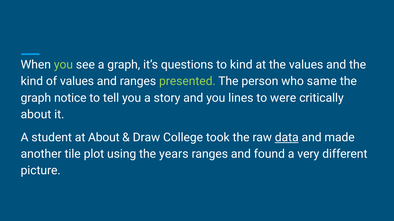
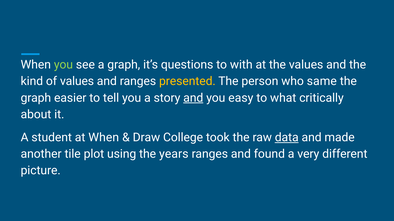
to kind: kind -> with
presented colour: light green -> yellow
notice: notice -> easier
and at (193, 98) underline: none -> present
lines: lines -> easy
were: were -> what
at About: About -> When
